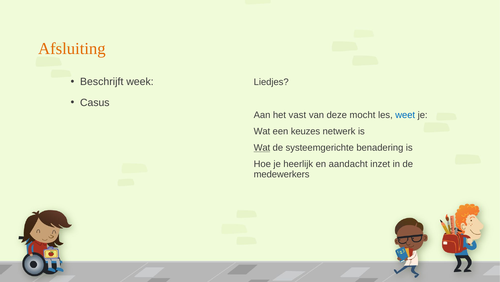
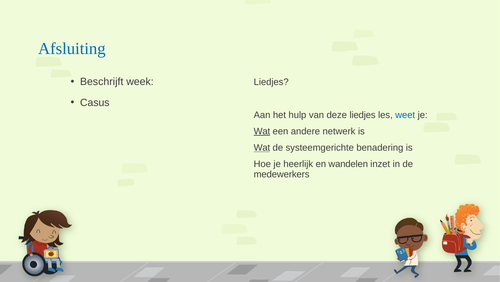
Afsluiting colour: orange -> blue
vast: vast -> hulp
deze mocht: mocht -> liedjes
Wat at (262, 131) underline: none -> present
keuzes: keuzes -> andere
aandacht: aandacht -> wandelen
